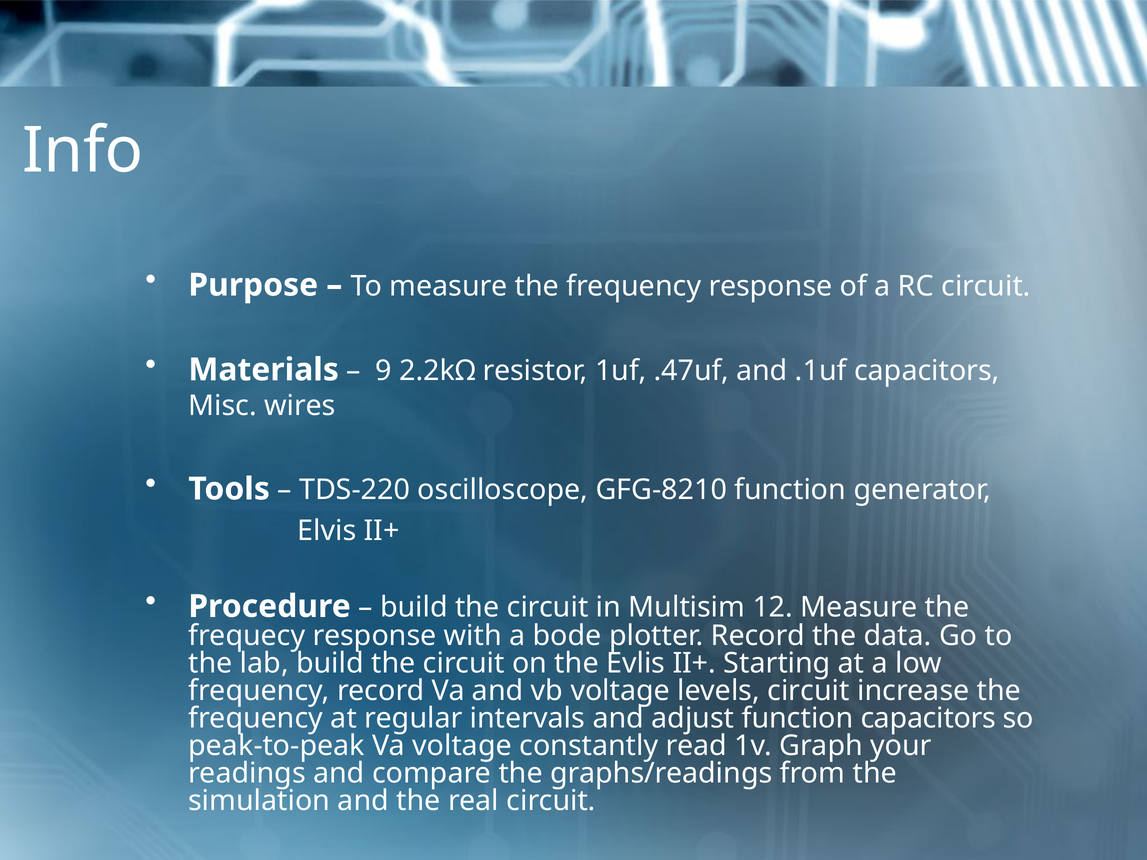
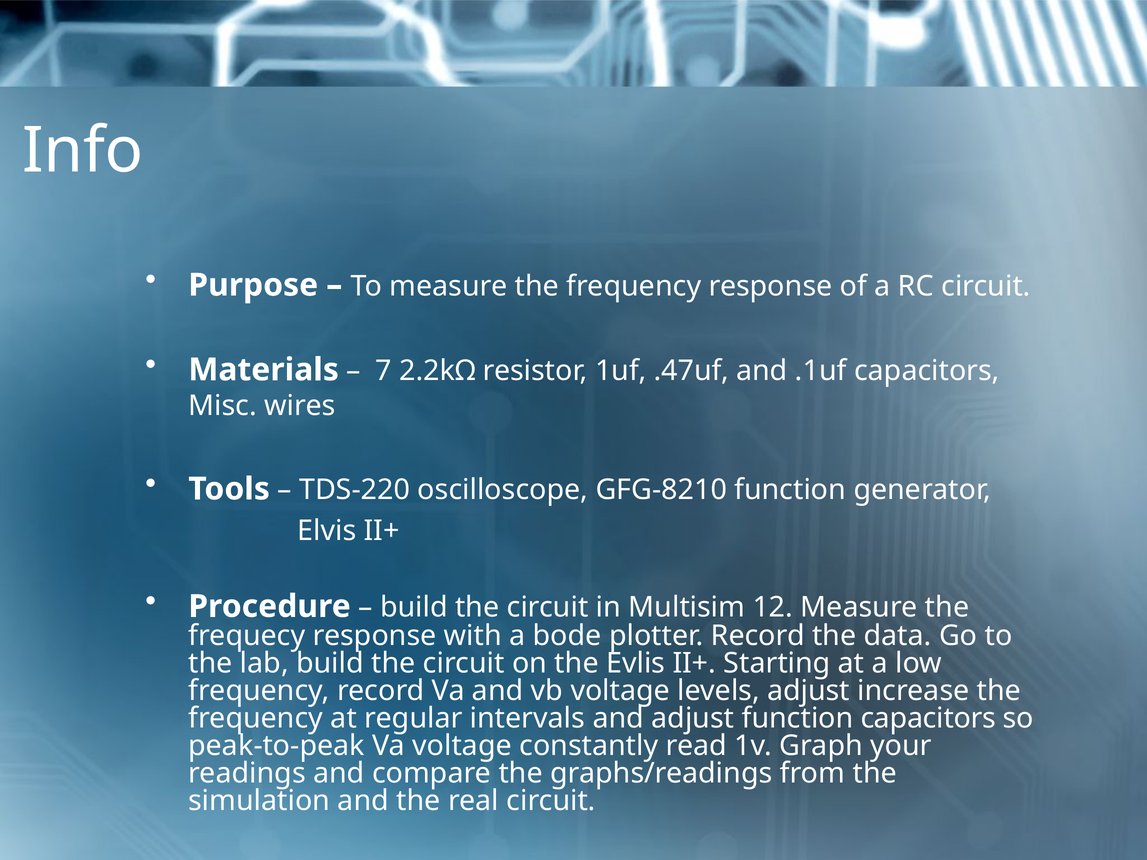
9: 9 -> 7
levels circuit: circuit -> adjust
